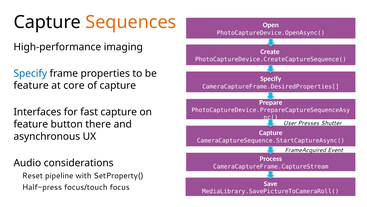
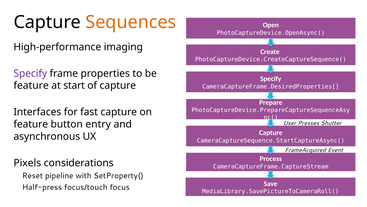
Specify at (30, 73) colour: blue -> purple
core: core -> start
there: there -> entry
Audio: Audio -> Pixels
